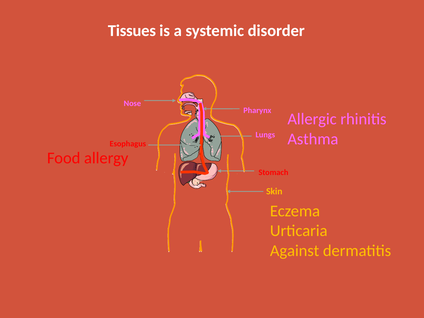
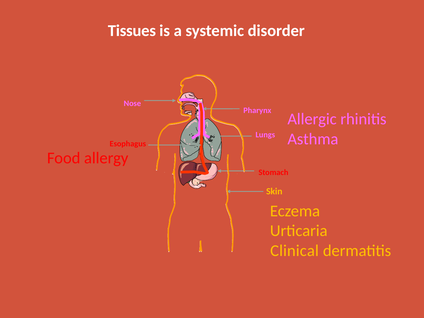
Against: Against -> Clinical
